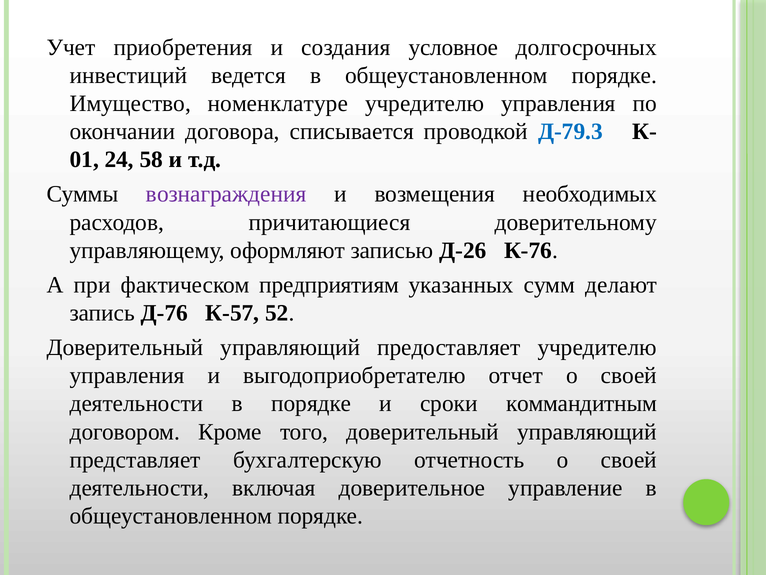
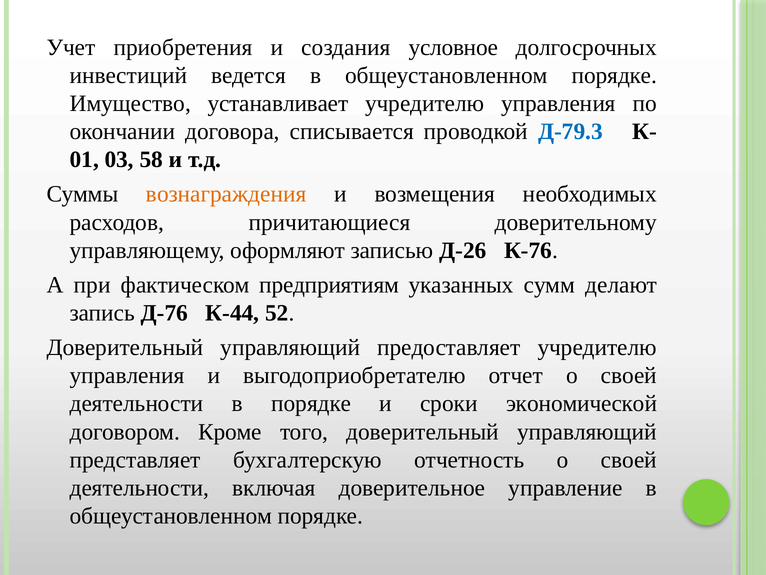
номенклатуре: номенклатуре -> устанавливает
24: 24 -> 03
вознаграждения colour: purple -> orange
К-57: К-57 -> К-44
коммандитным: коммандитным -> экономической
